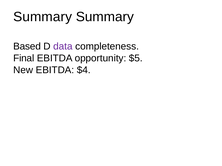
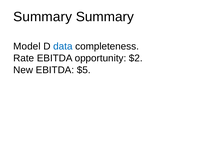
Based: Based -> Model
data colour: purple -> blue
Final: Final -> Rate
$5: $5 -> $2
$4: $4 -> $5
